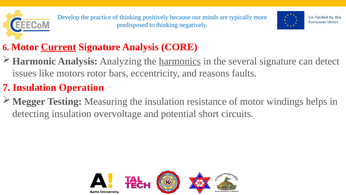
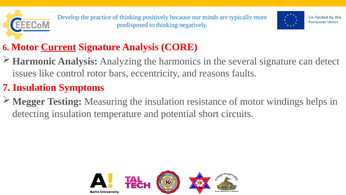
harmonics underline: present -> none
motors: motors -> control
Operation: Operation -> Symptoms
overvoltage: overvoltage -> temperature
